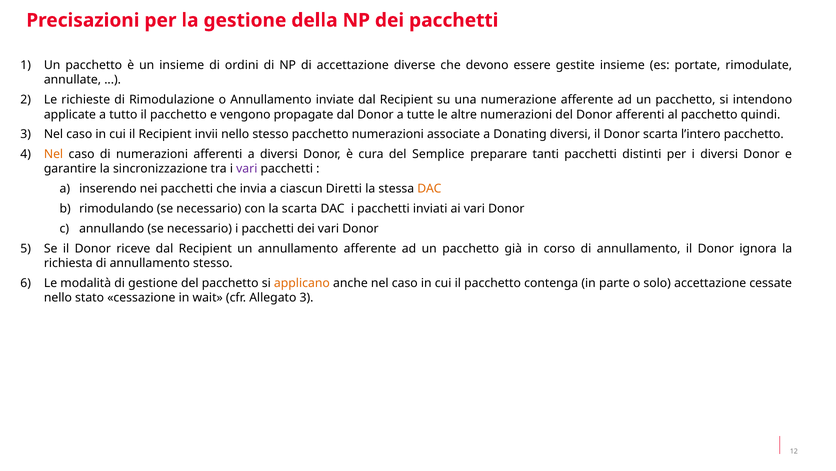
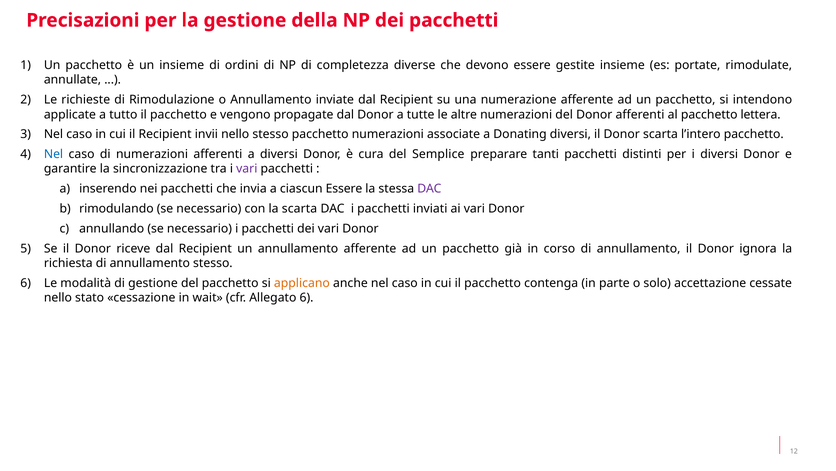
di accettazione: accettazione -> completezza
quindi: quindi -> lettera
Nel at (54, 154) colour: orange -> blue
ciascun Diretti: Diretti -> Essere
DAC at (429, 189) colour: orange -> purple
Allegato 3: 3 -> 6
